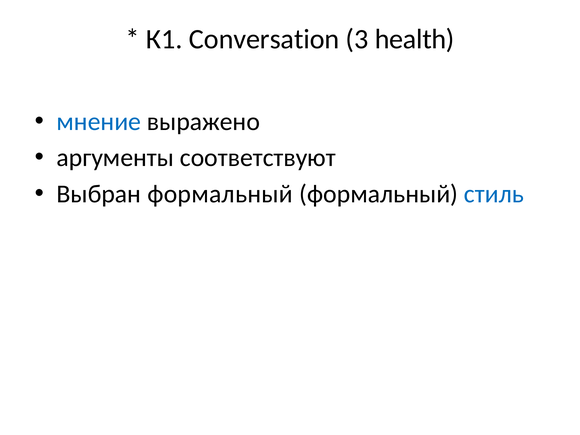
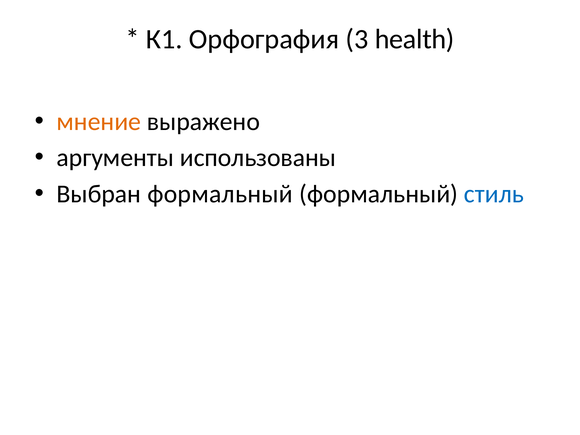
Conversation: Conversation -> Орфография
мнение colour: blue -> orange
соответствуют: соответствуют -> использованы
